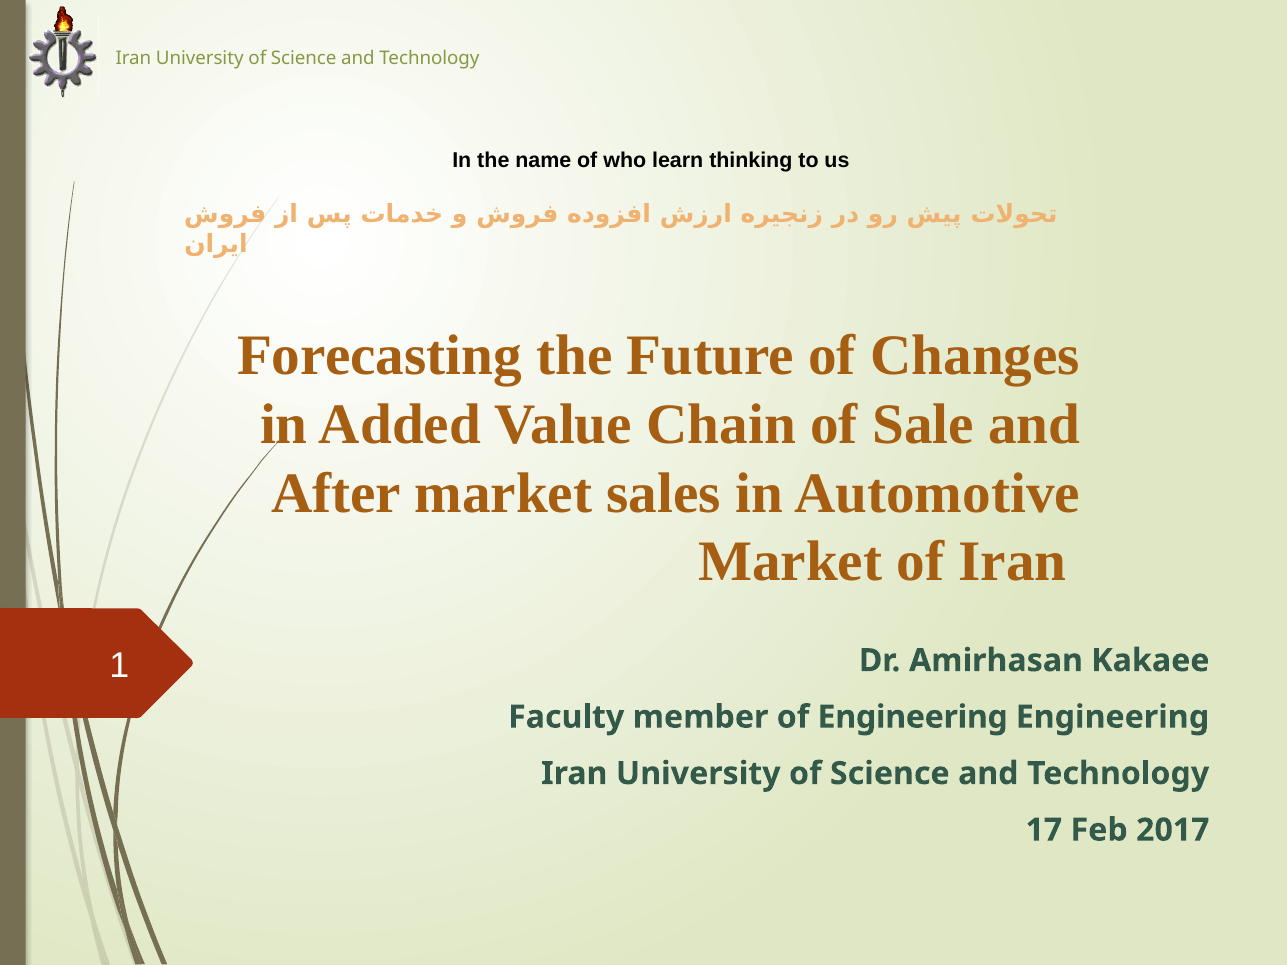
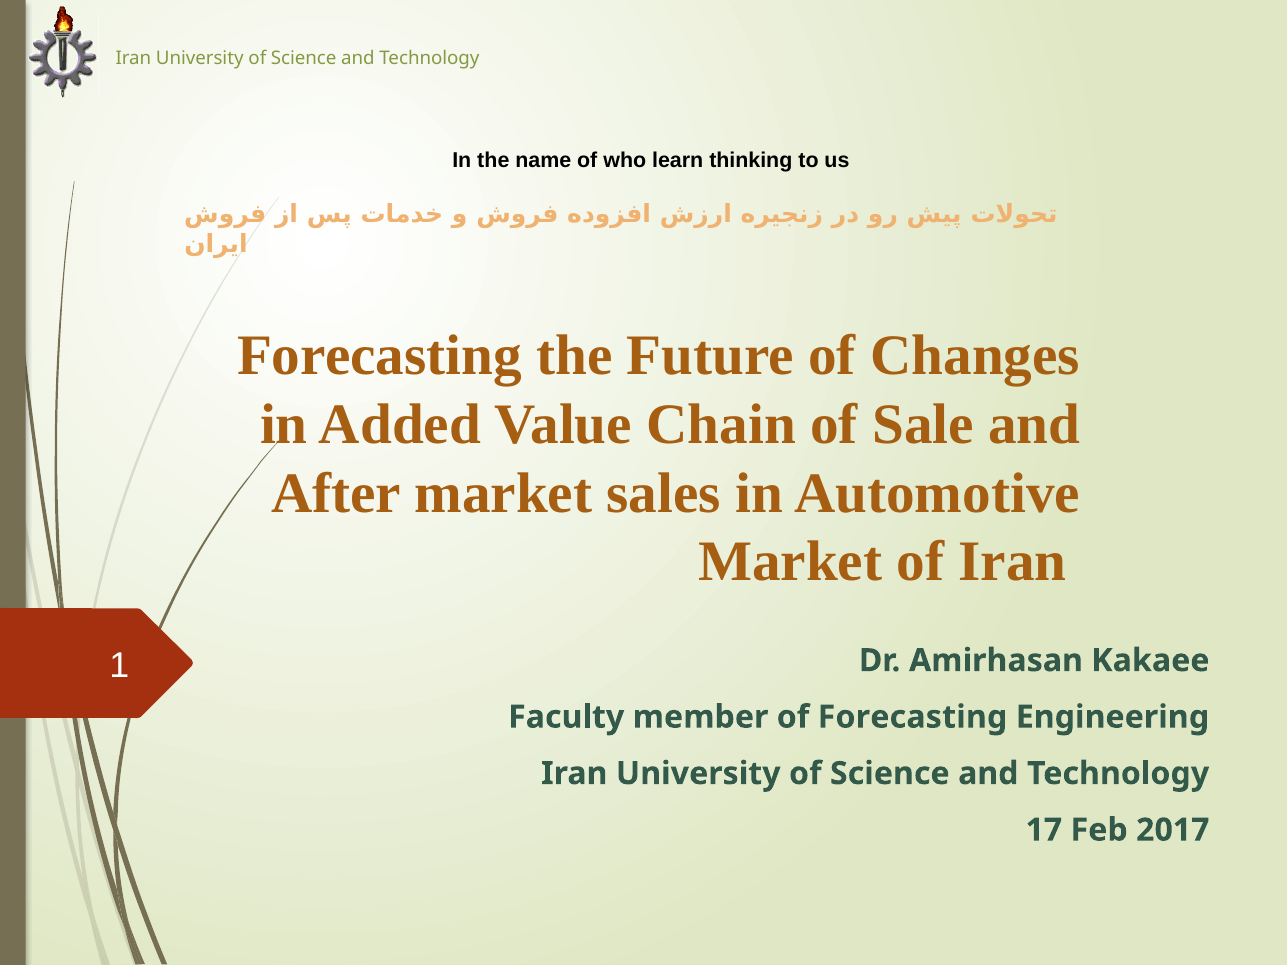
of Engineering: Engineering -> Forecasting
